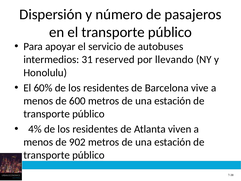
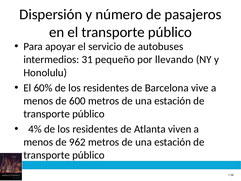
reserved: reserved -> pequeño
902: 902 -> 962
